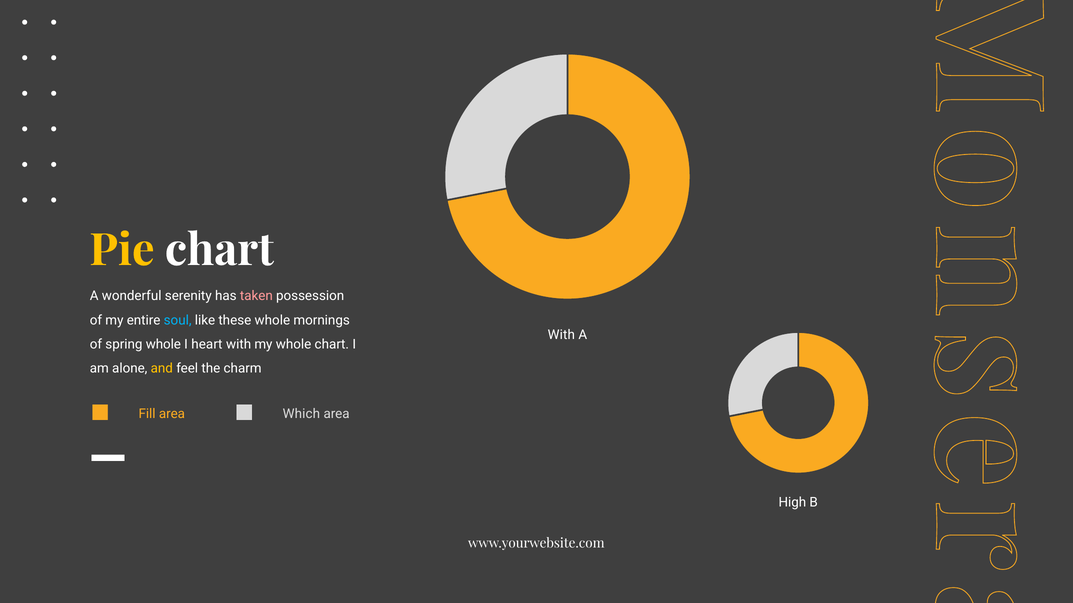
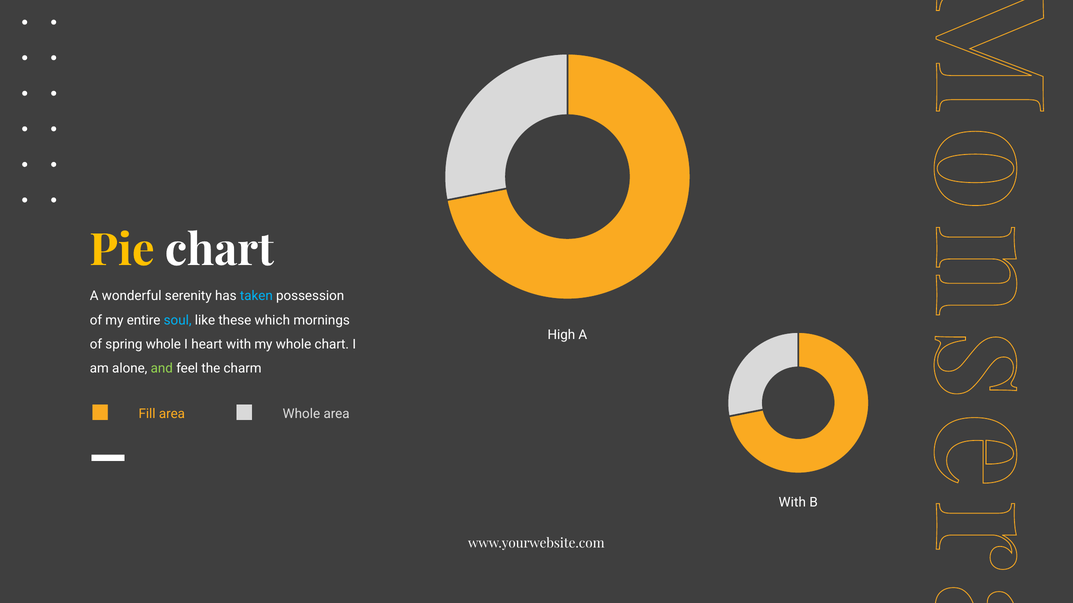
taken colour: pink -> light blue
these whole: whole -> which
With at (561, 335): With -> High
and colour: yellow -> light green
area Which: Which -> Whole
High at (792, 503): High -> With
